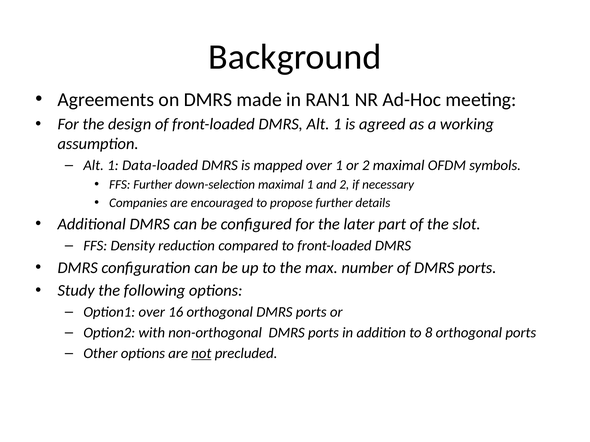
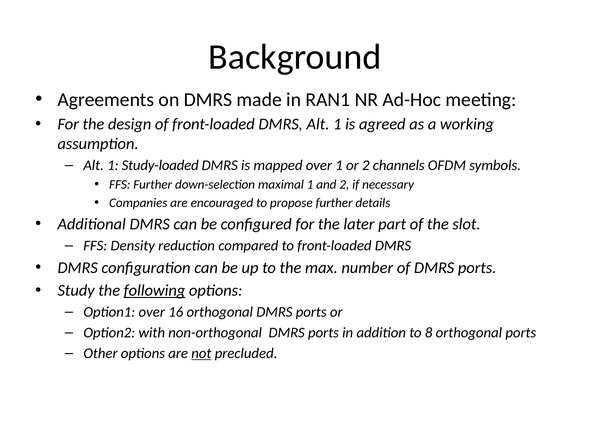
Data-loaded: Data-loaded -> Study-loaded
2 maximal: maximal -> channels
following underline: none -> present
